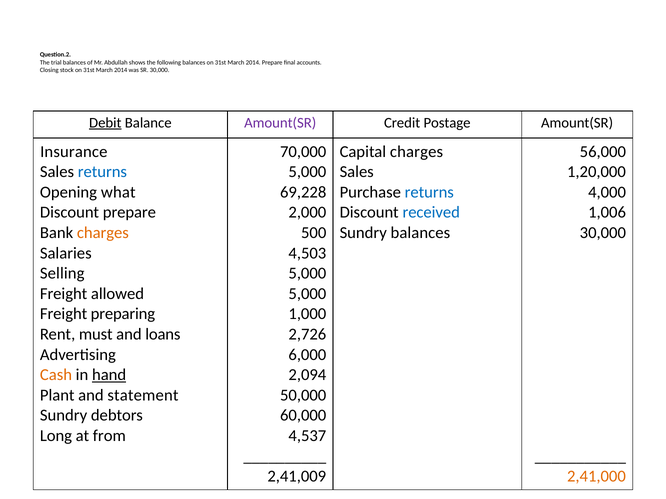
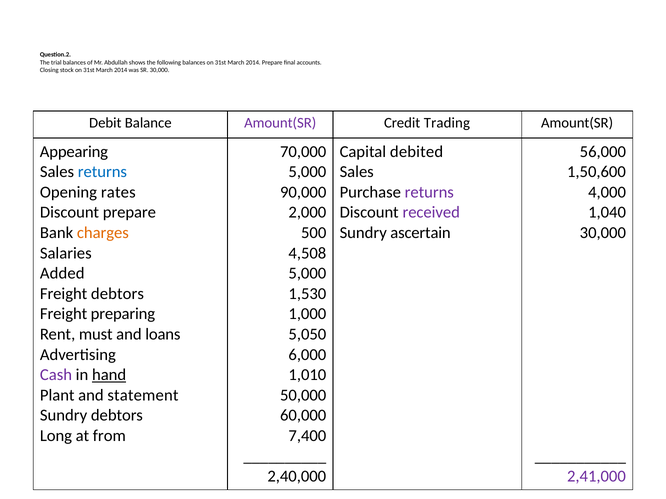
Debit underline: present -> none
Postage: Postage -> Trading
Insurance: Insurance -> Appearing
Capital charges: charges -> debited
1,20,000: 1,20,000 -> 1,50,600
what: what -> rates
69,228: 69,228 -> 90,000
returns at (429, 192) colour: blue -> purple
received colour: blue -> purple
1,006: 1,006 -> 1,040
Sundry balances: balances -> ascertain
4,503: 4,503 -> 4,508
Selling: Selling -> Added
Freight allowed: allowed -> debtors
5,000 at (307, 294): 5,000 -> 1,530
2,726: 2,726 -> 5,050
Cash colour: orange -> purple
2,094: 2,094 -> 1,010
4,537: 4,537 -> 7,400
2,41,009: 2,41,009 -> 2,40,000
2,41,000 colour: orange -> purple
